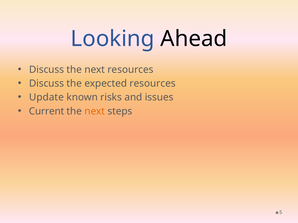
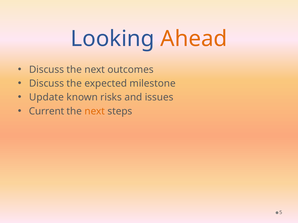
Ahead colour: black -> orange
next resources: resources -> outcomes
expected resources: resources -> milestone
